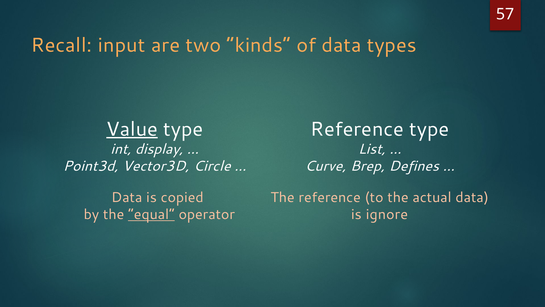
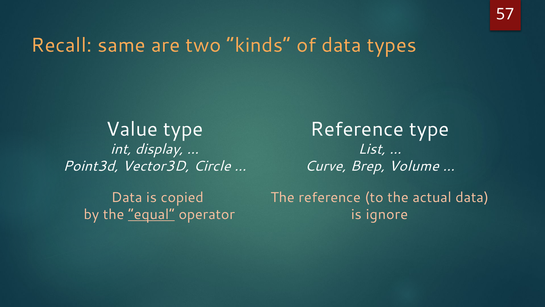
input: input -> same
Value underline: present -> none
Defines: Defines -> Volume
